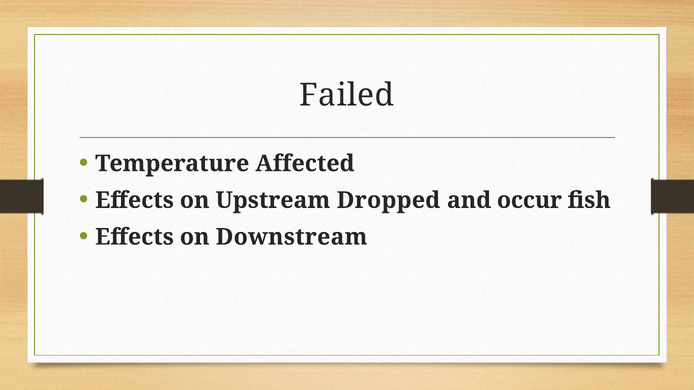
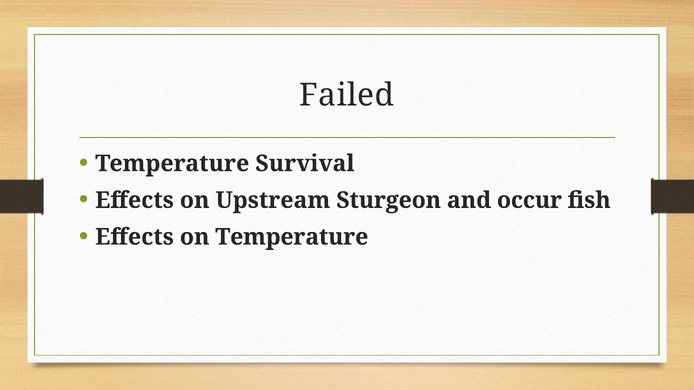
Affected: Affected -> Survival
Dropped: Dropped -> Sturgeon
on Downstream: Downstream -> Temperature
